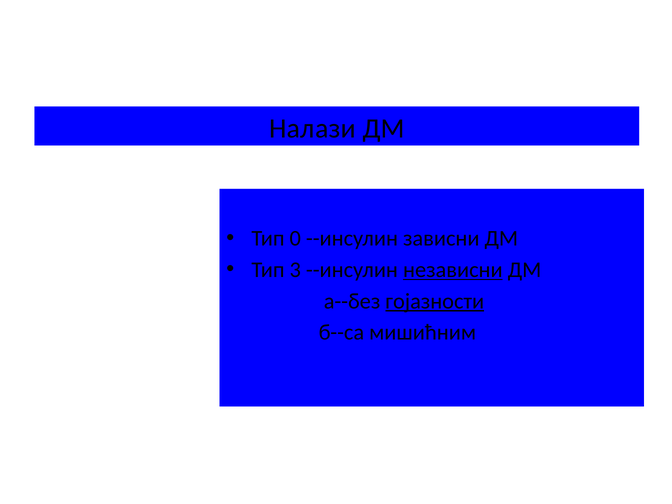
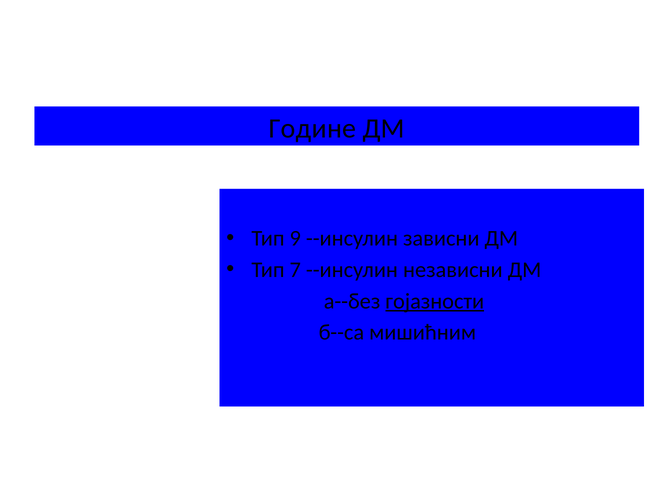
Налази: Налази -> Године
0: 0 -> 9
3: 3 -> 7
независни underline: present -> none
